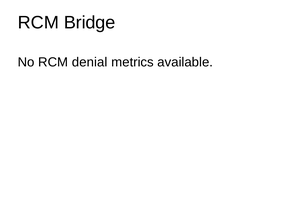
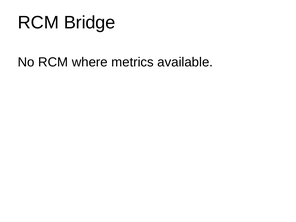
denial: denial -> where
